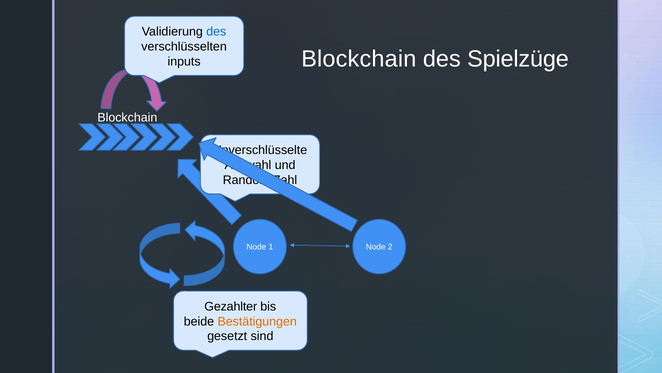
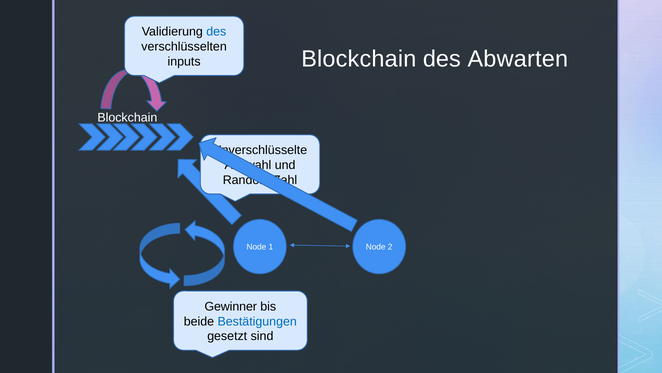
Spielzüge: Spielzüge -> Abwarten
Gezahlter: Gezahlter -> Gewinner
Bestätigungen colour: orange -> blue
